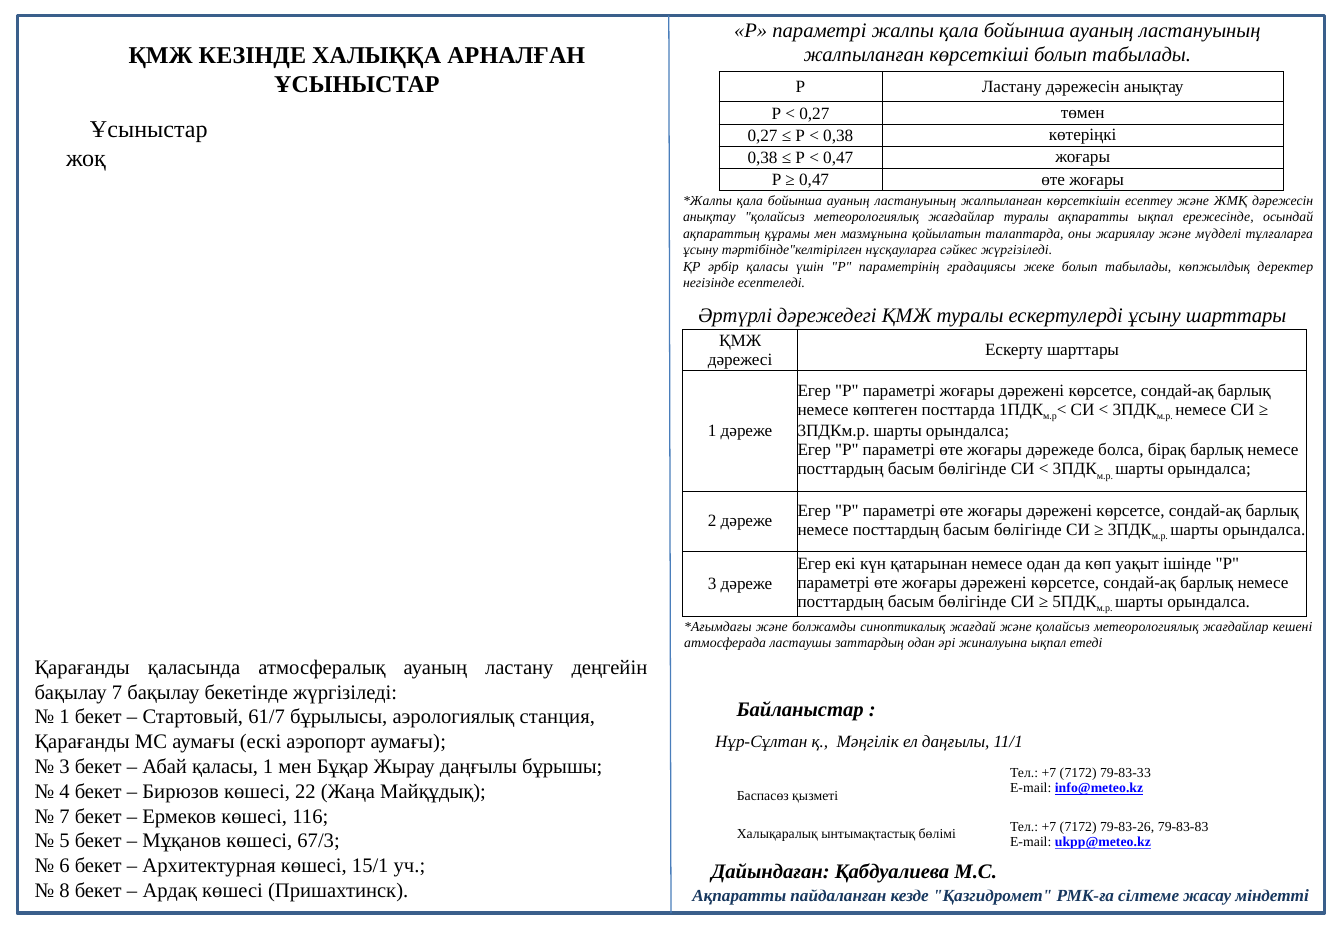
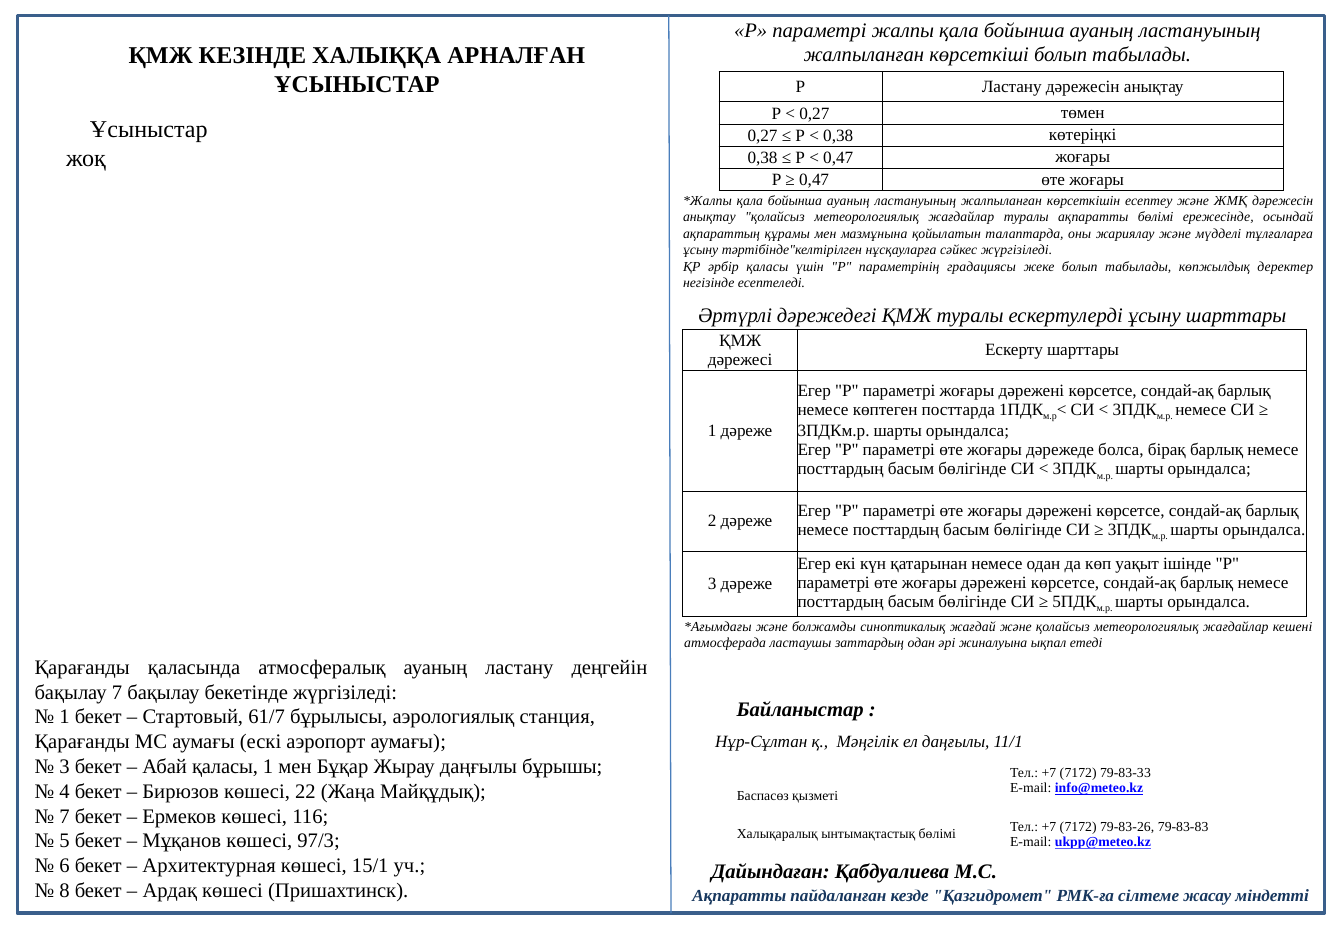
ақпаратты ықпал: ықпал -> бөлімі
67/3: 67/3 -> 97/3
